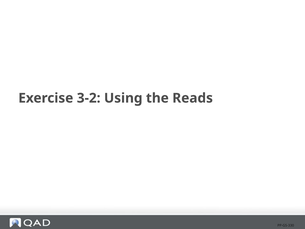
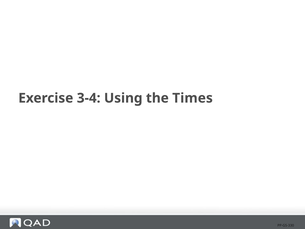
3-2: 3-2 -> 3-4
Reads: Reads -> Times
